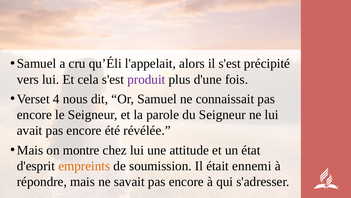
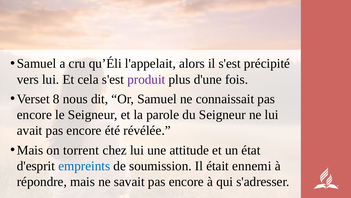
4: 4 -> 8
montre: montre -> torrent
empreints colour: orange -> blue
